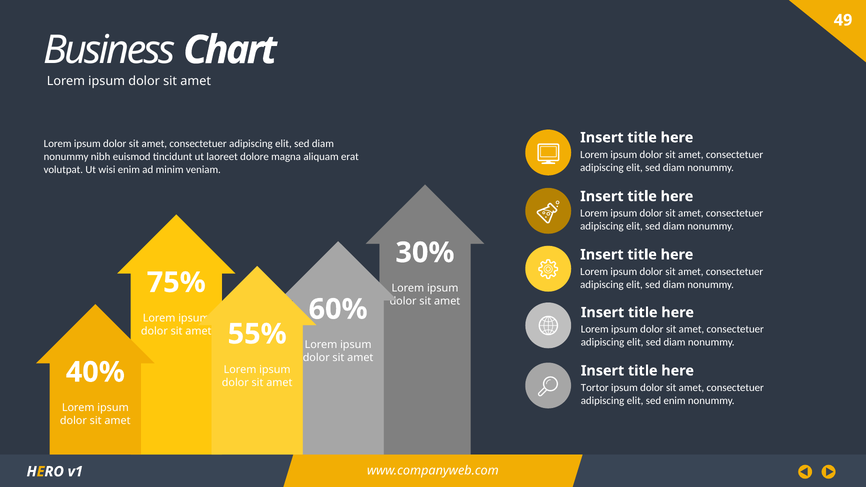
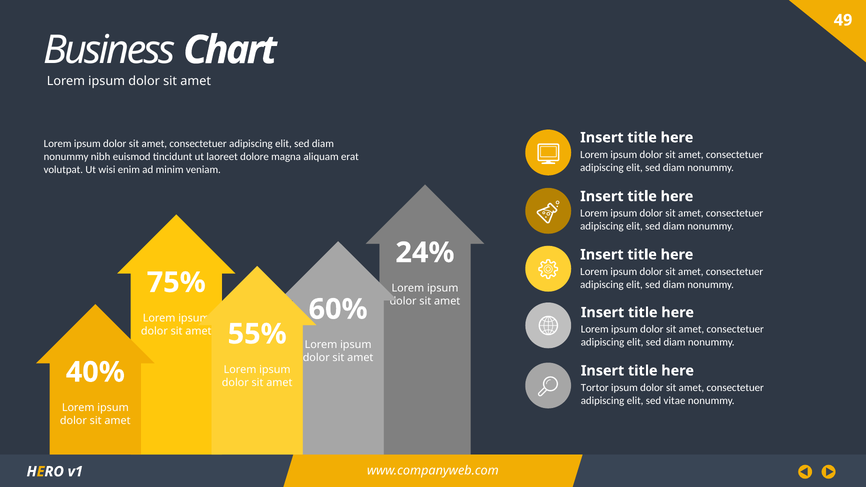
30%: 30% -> 24%
sed enim: enim -> vitae
